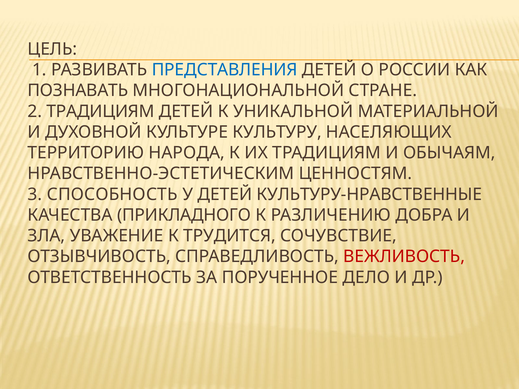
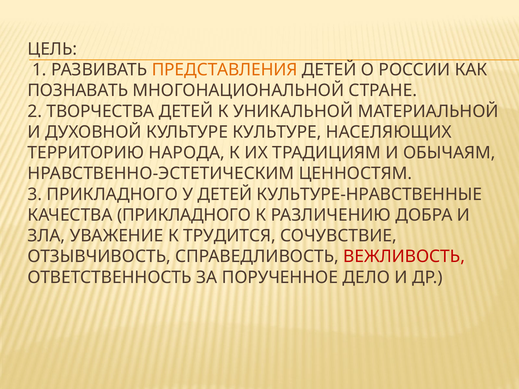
ПРЕДСТАВЛЕНИЯ colour: blue -> orange
2 ТРАДИЦИЯМ: ТРАДИЦИЯМ -> ТВОРЧЕСТВА
КУЛЬТУРЕ КУЛЬТУРУ: КУЛЬТУРУ -> КУЛЬТУРЕ
3 СПОСОБНОСТЬ: СПОСОБНОСТЬ -> ПРИКЛАДНОГО
КУЛЬТУРУ-НРАВСТВЕННЫЕ: КУЛЬТУРУ-НРАВСТВЕННЫЕ -> КУЛЬТУРЕ-НРАВСТВЕННЫЕ
